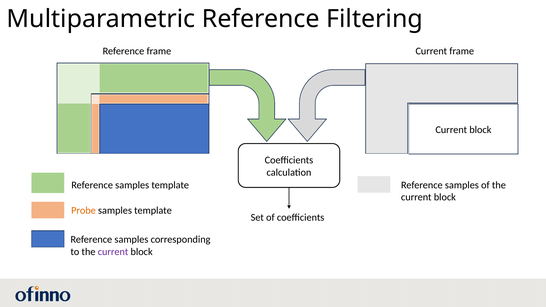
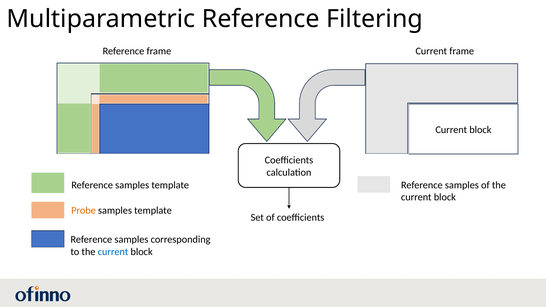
current at (113, 252) colour: purple -> blue
